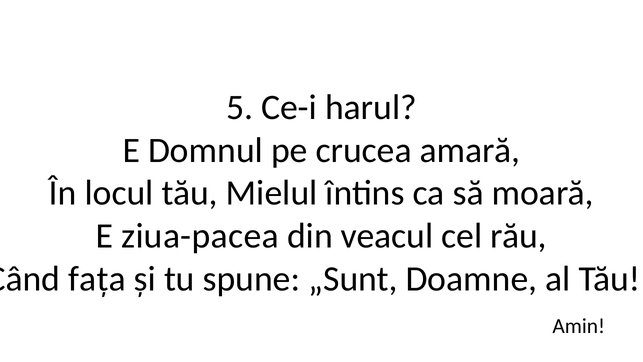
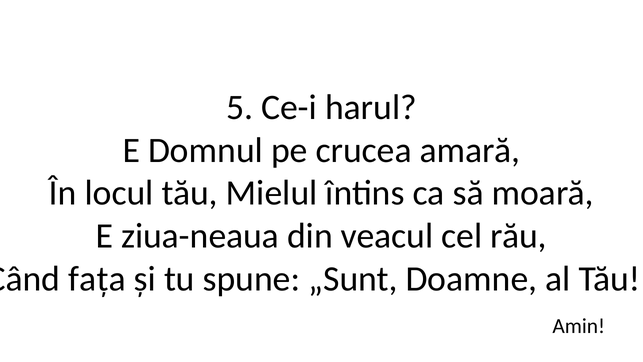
ziua-pacea: ziua-pacea -> ziua-neaua
